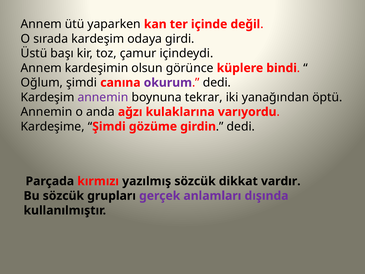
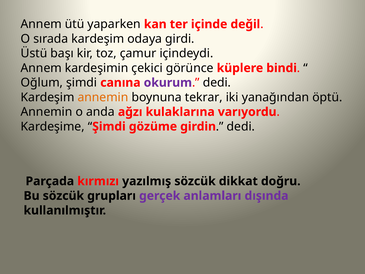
olsun: olsun -> çekici
annemin at (103, 97) colour: purple -> orange
vardır: vardır -> doğru
